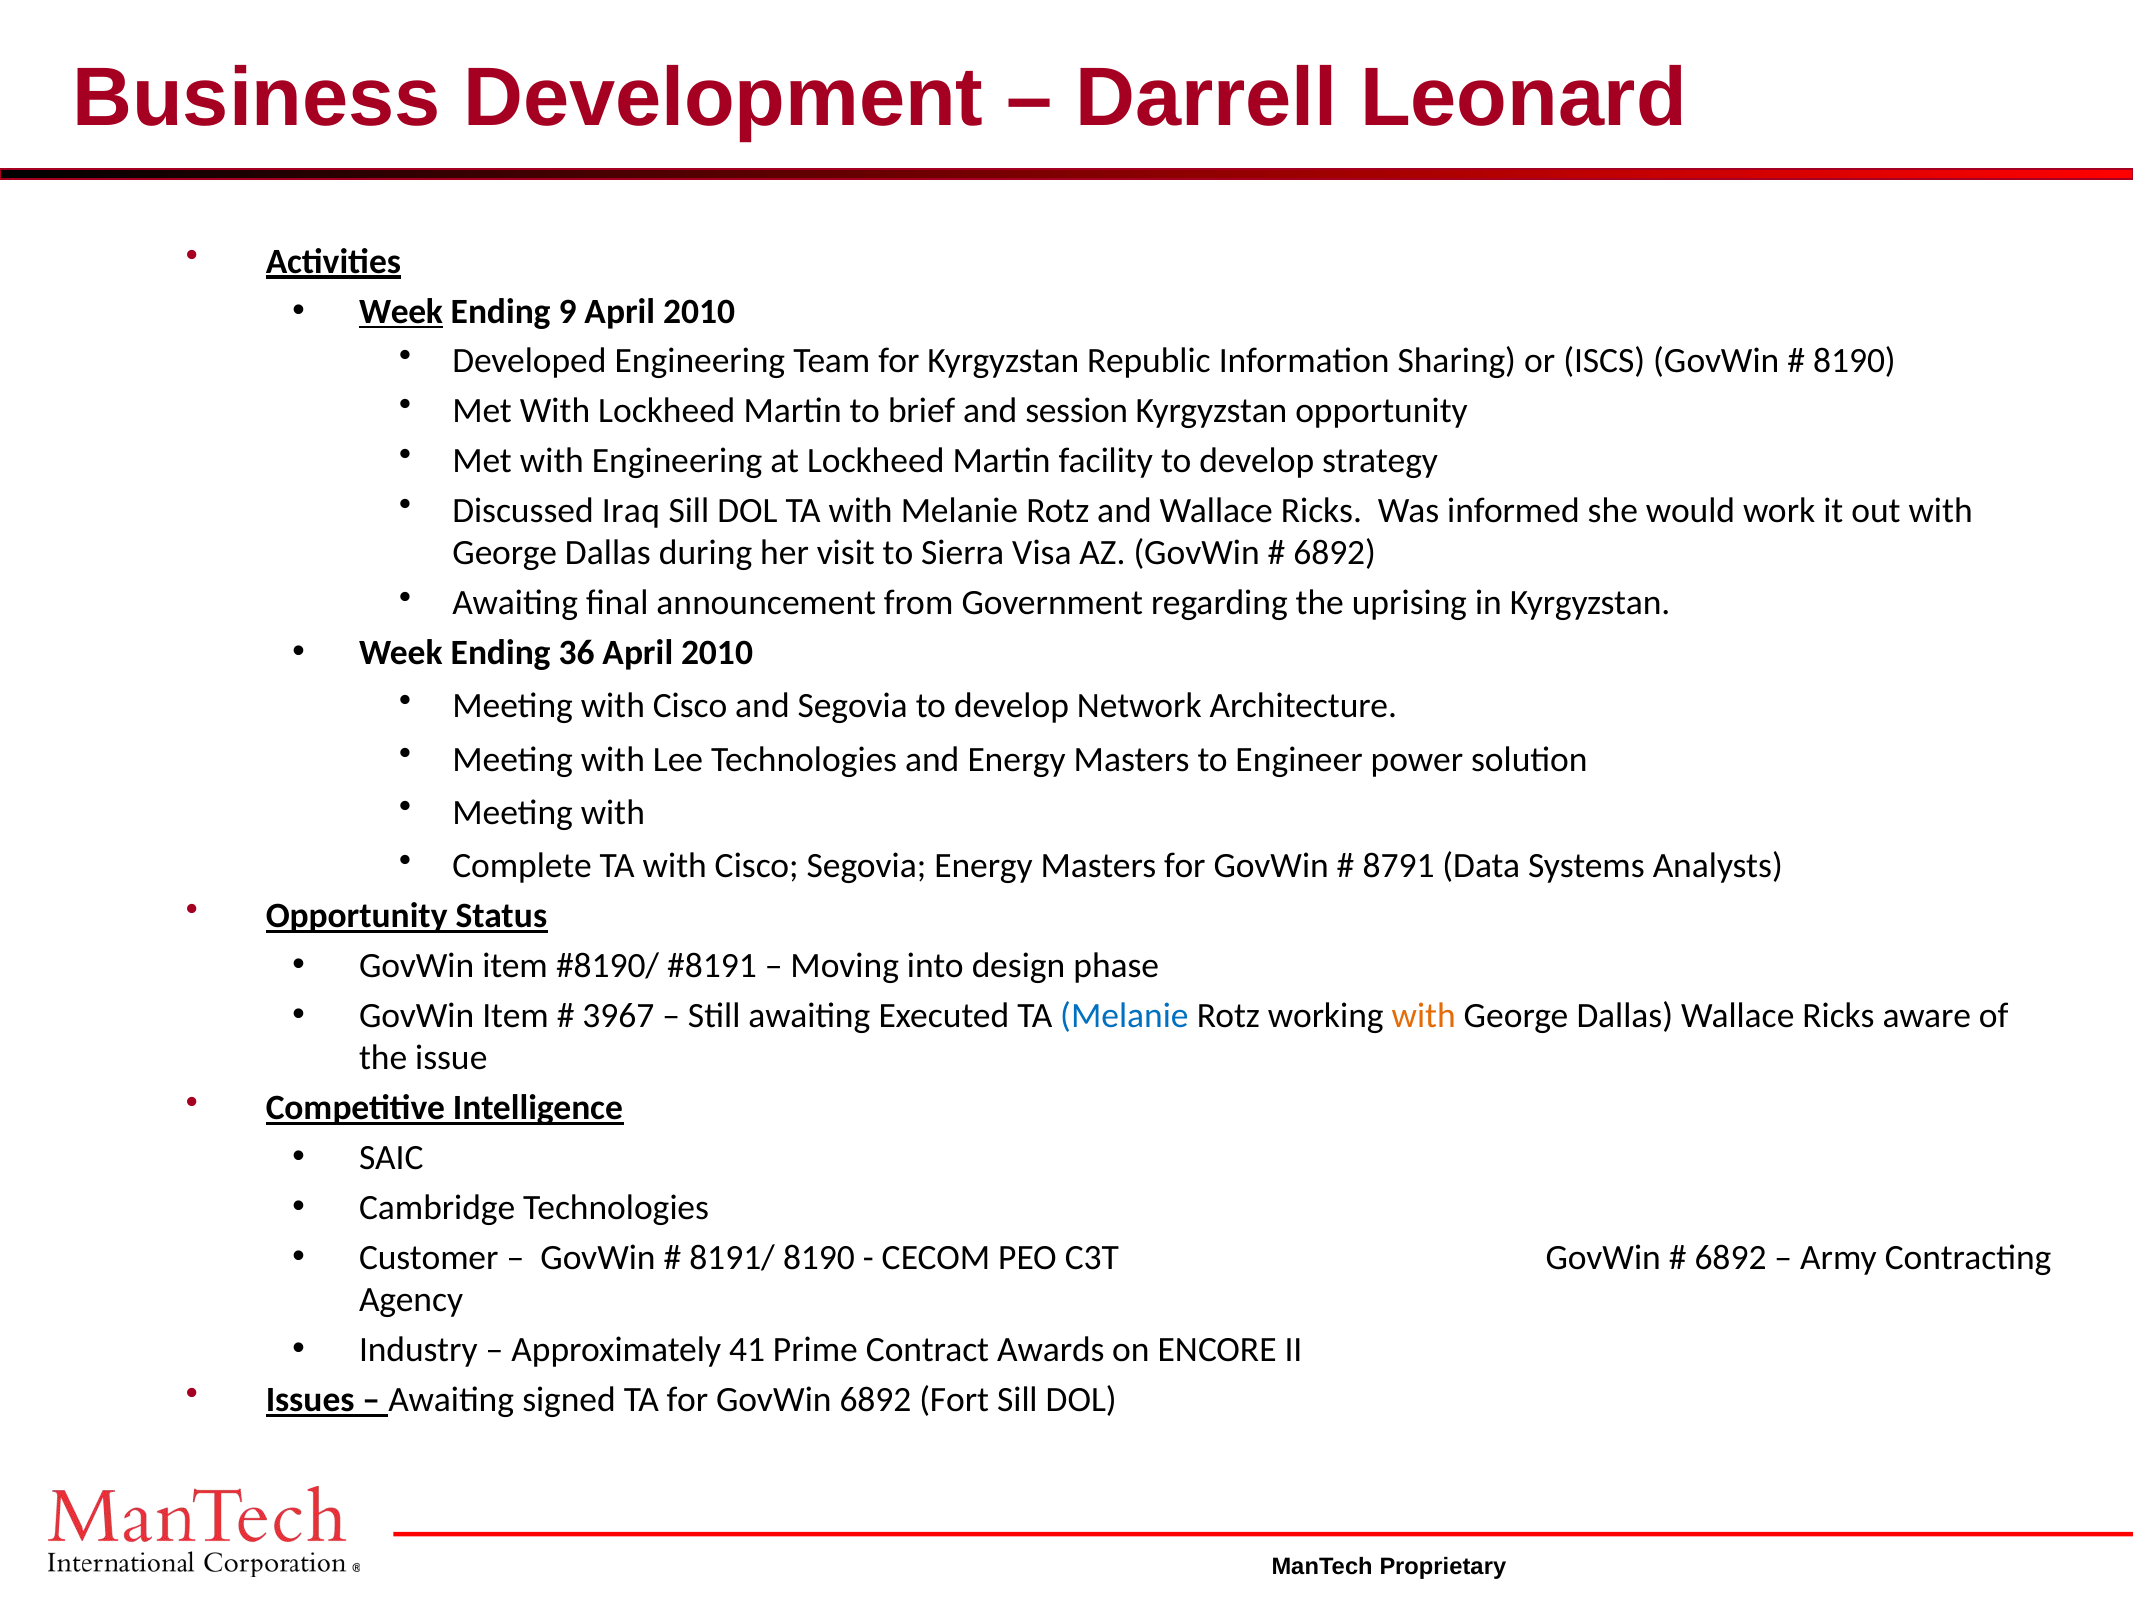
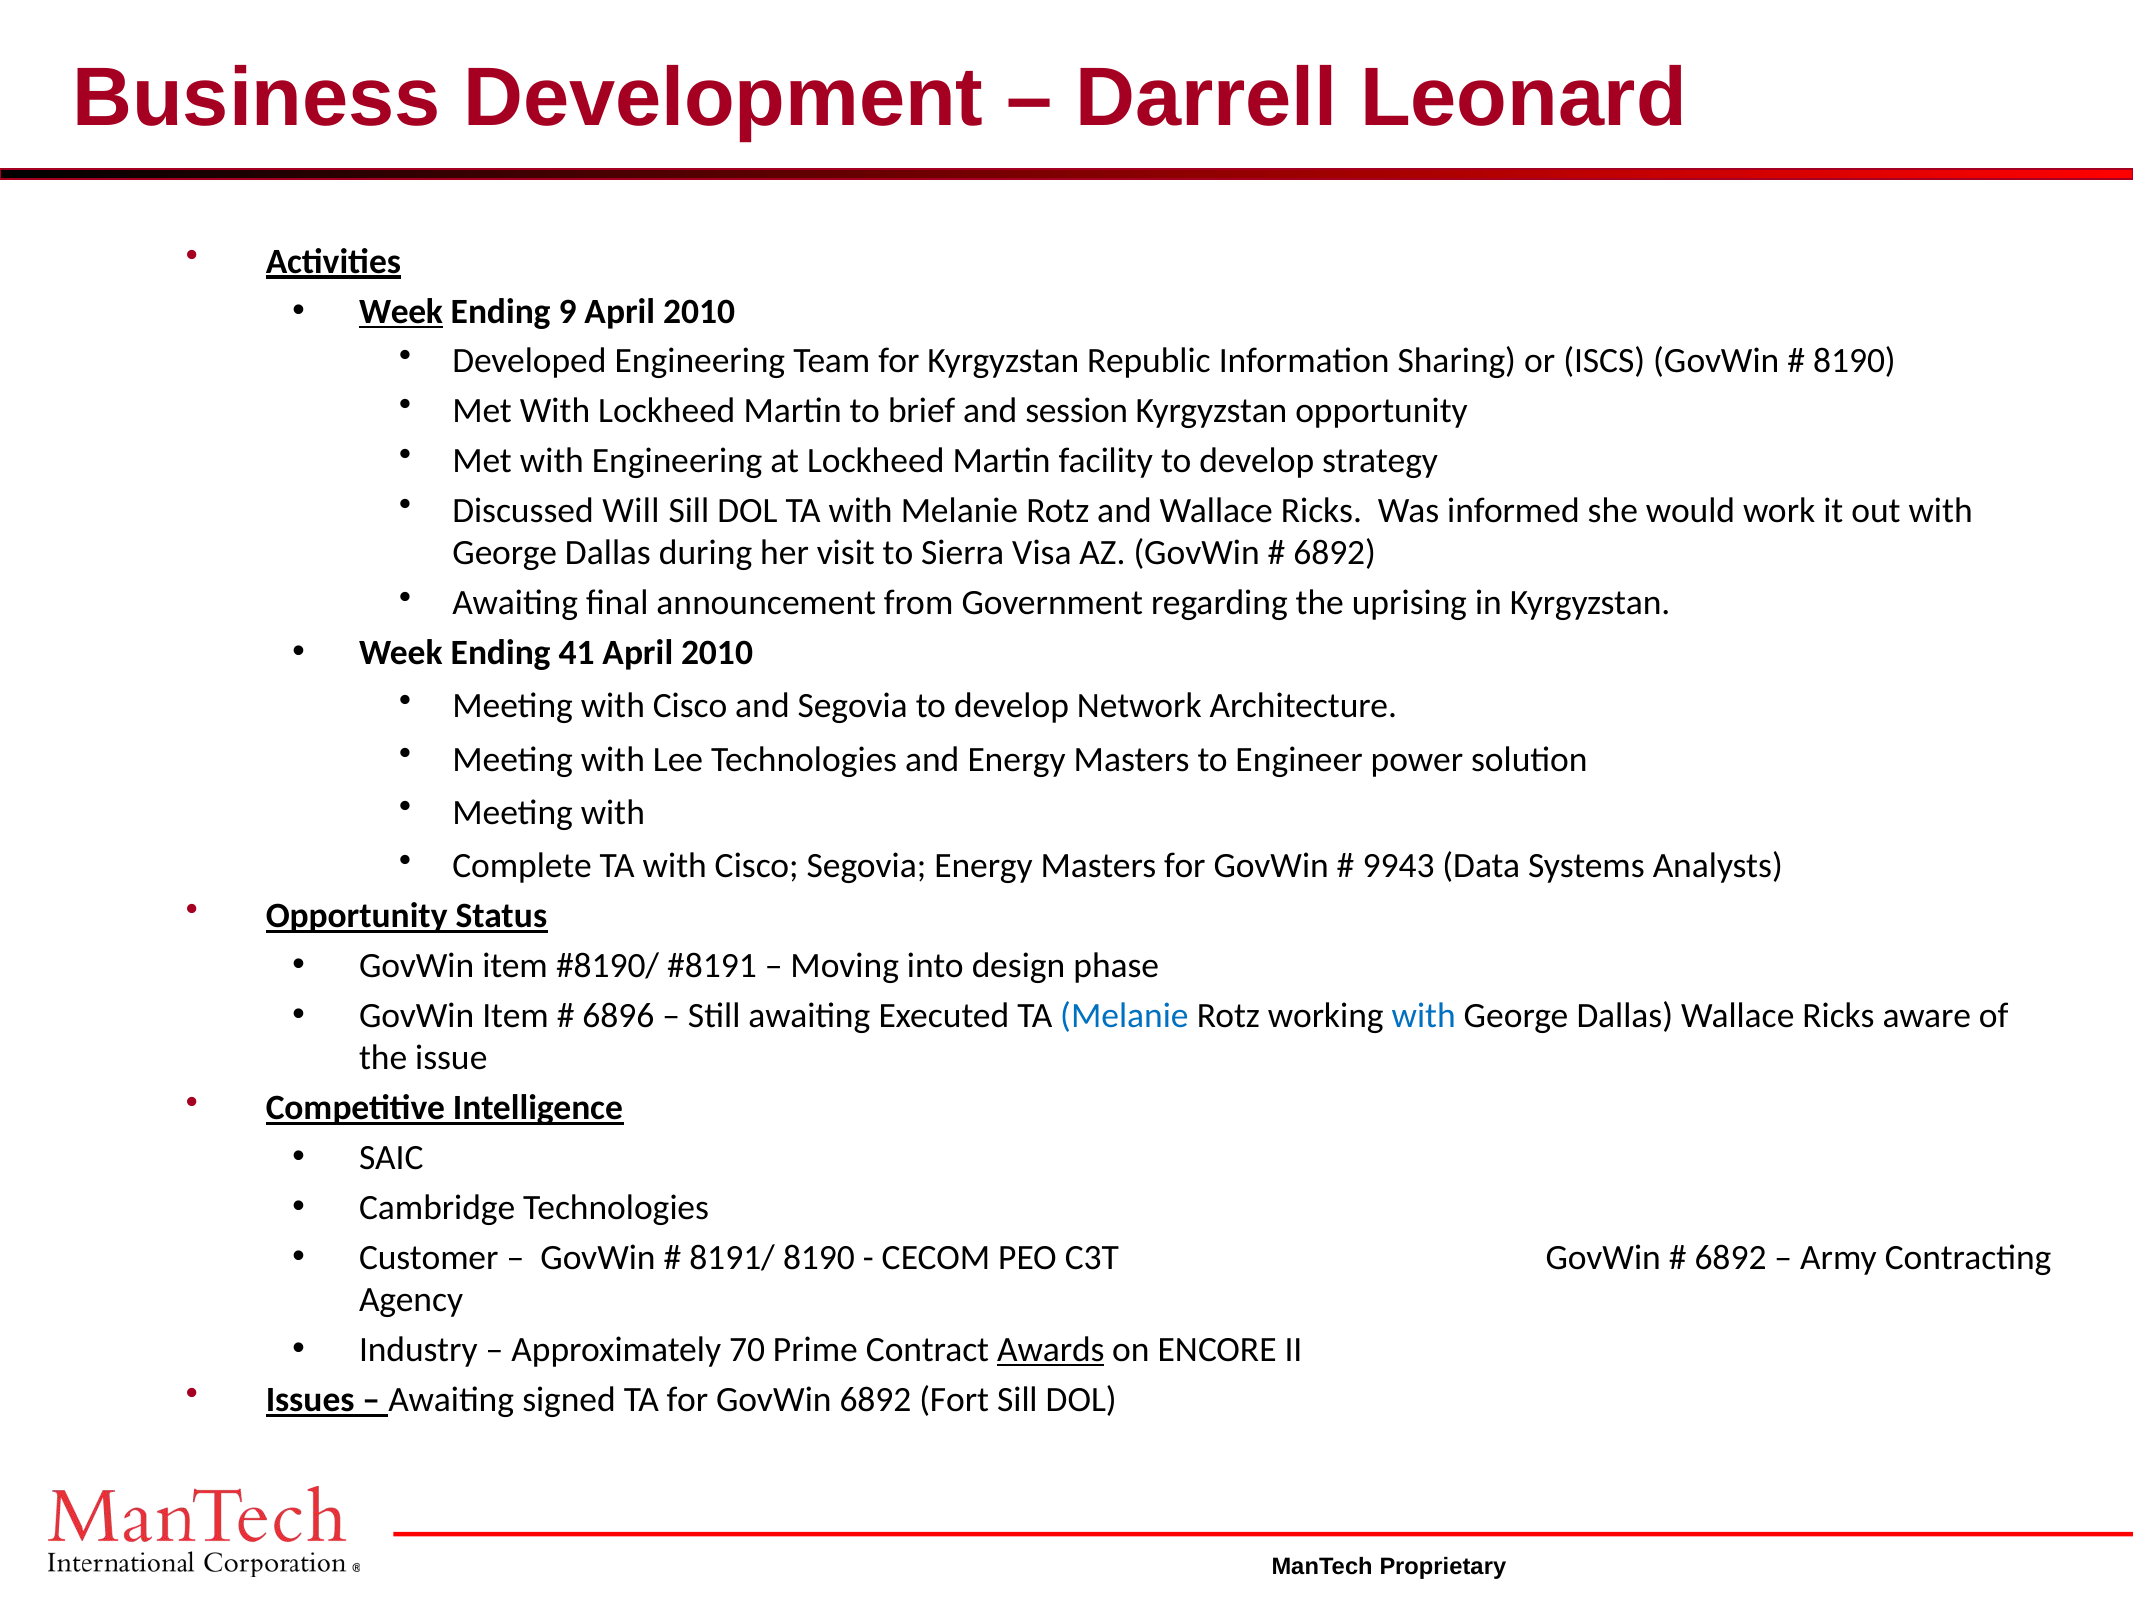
Iraq: Iraq -> Will
36: 36 -> 41
8791: 8791 -> 9943
3967: 3967 -> 6896
with at (1424, 1015) colour: orange -> blue
41: 41 -> 70
Awards underline: none -> present
